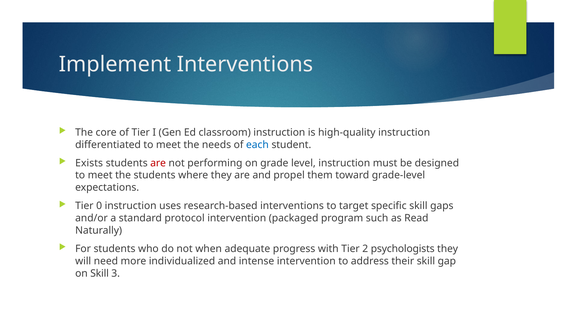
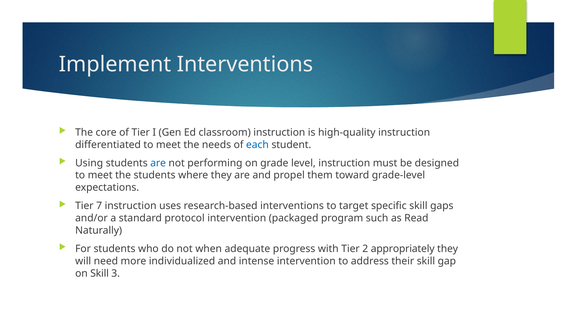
Exists: Exists -> Using
are at (158, 163) colour: red -> blue
0: 0 -> 7
psychologists: psychologists -> appropriately
